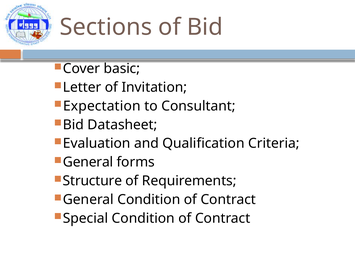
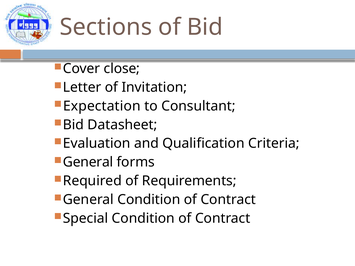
basic: basic -> close
Structure: Structure -> Required
